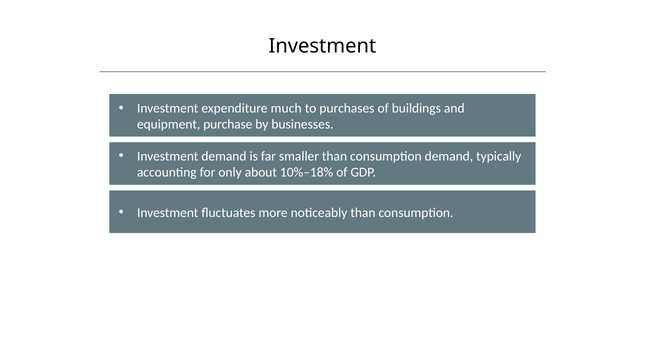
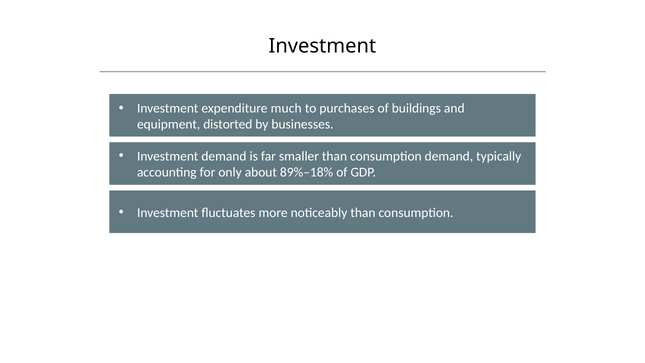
purchase: purchase -> distorted
10%–18%: 10%–18% -> 89%–18%
